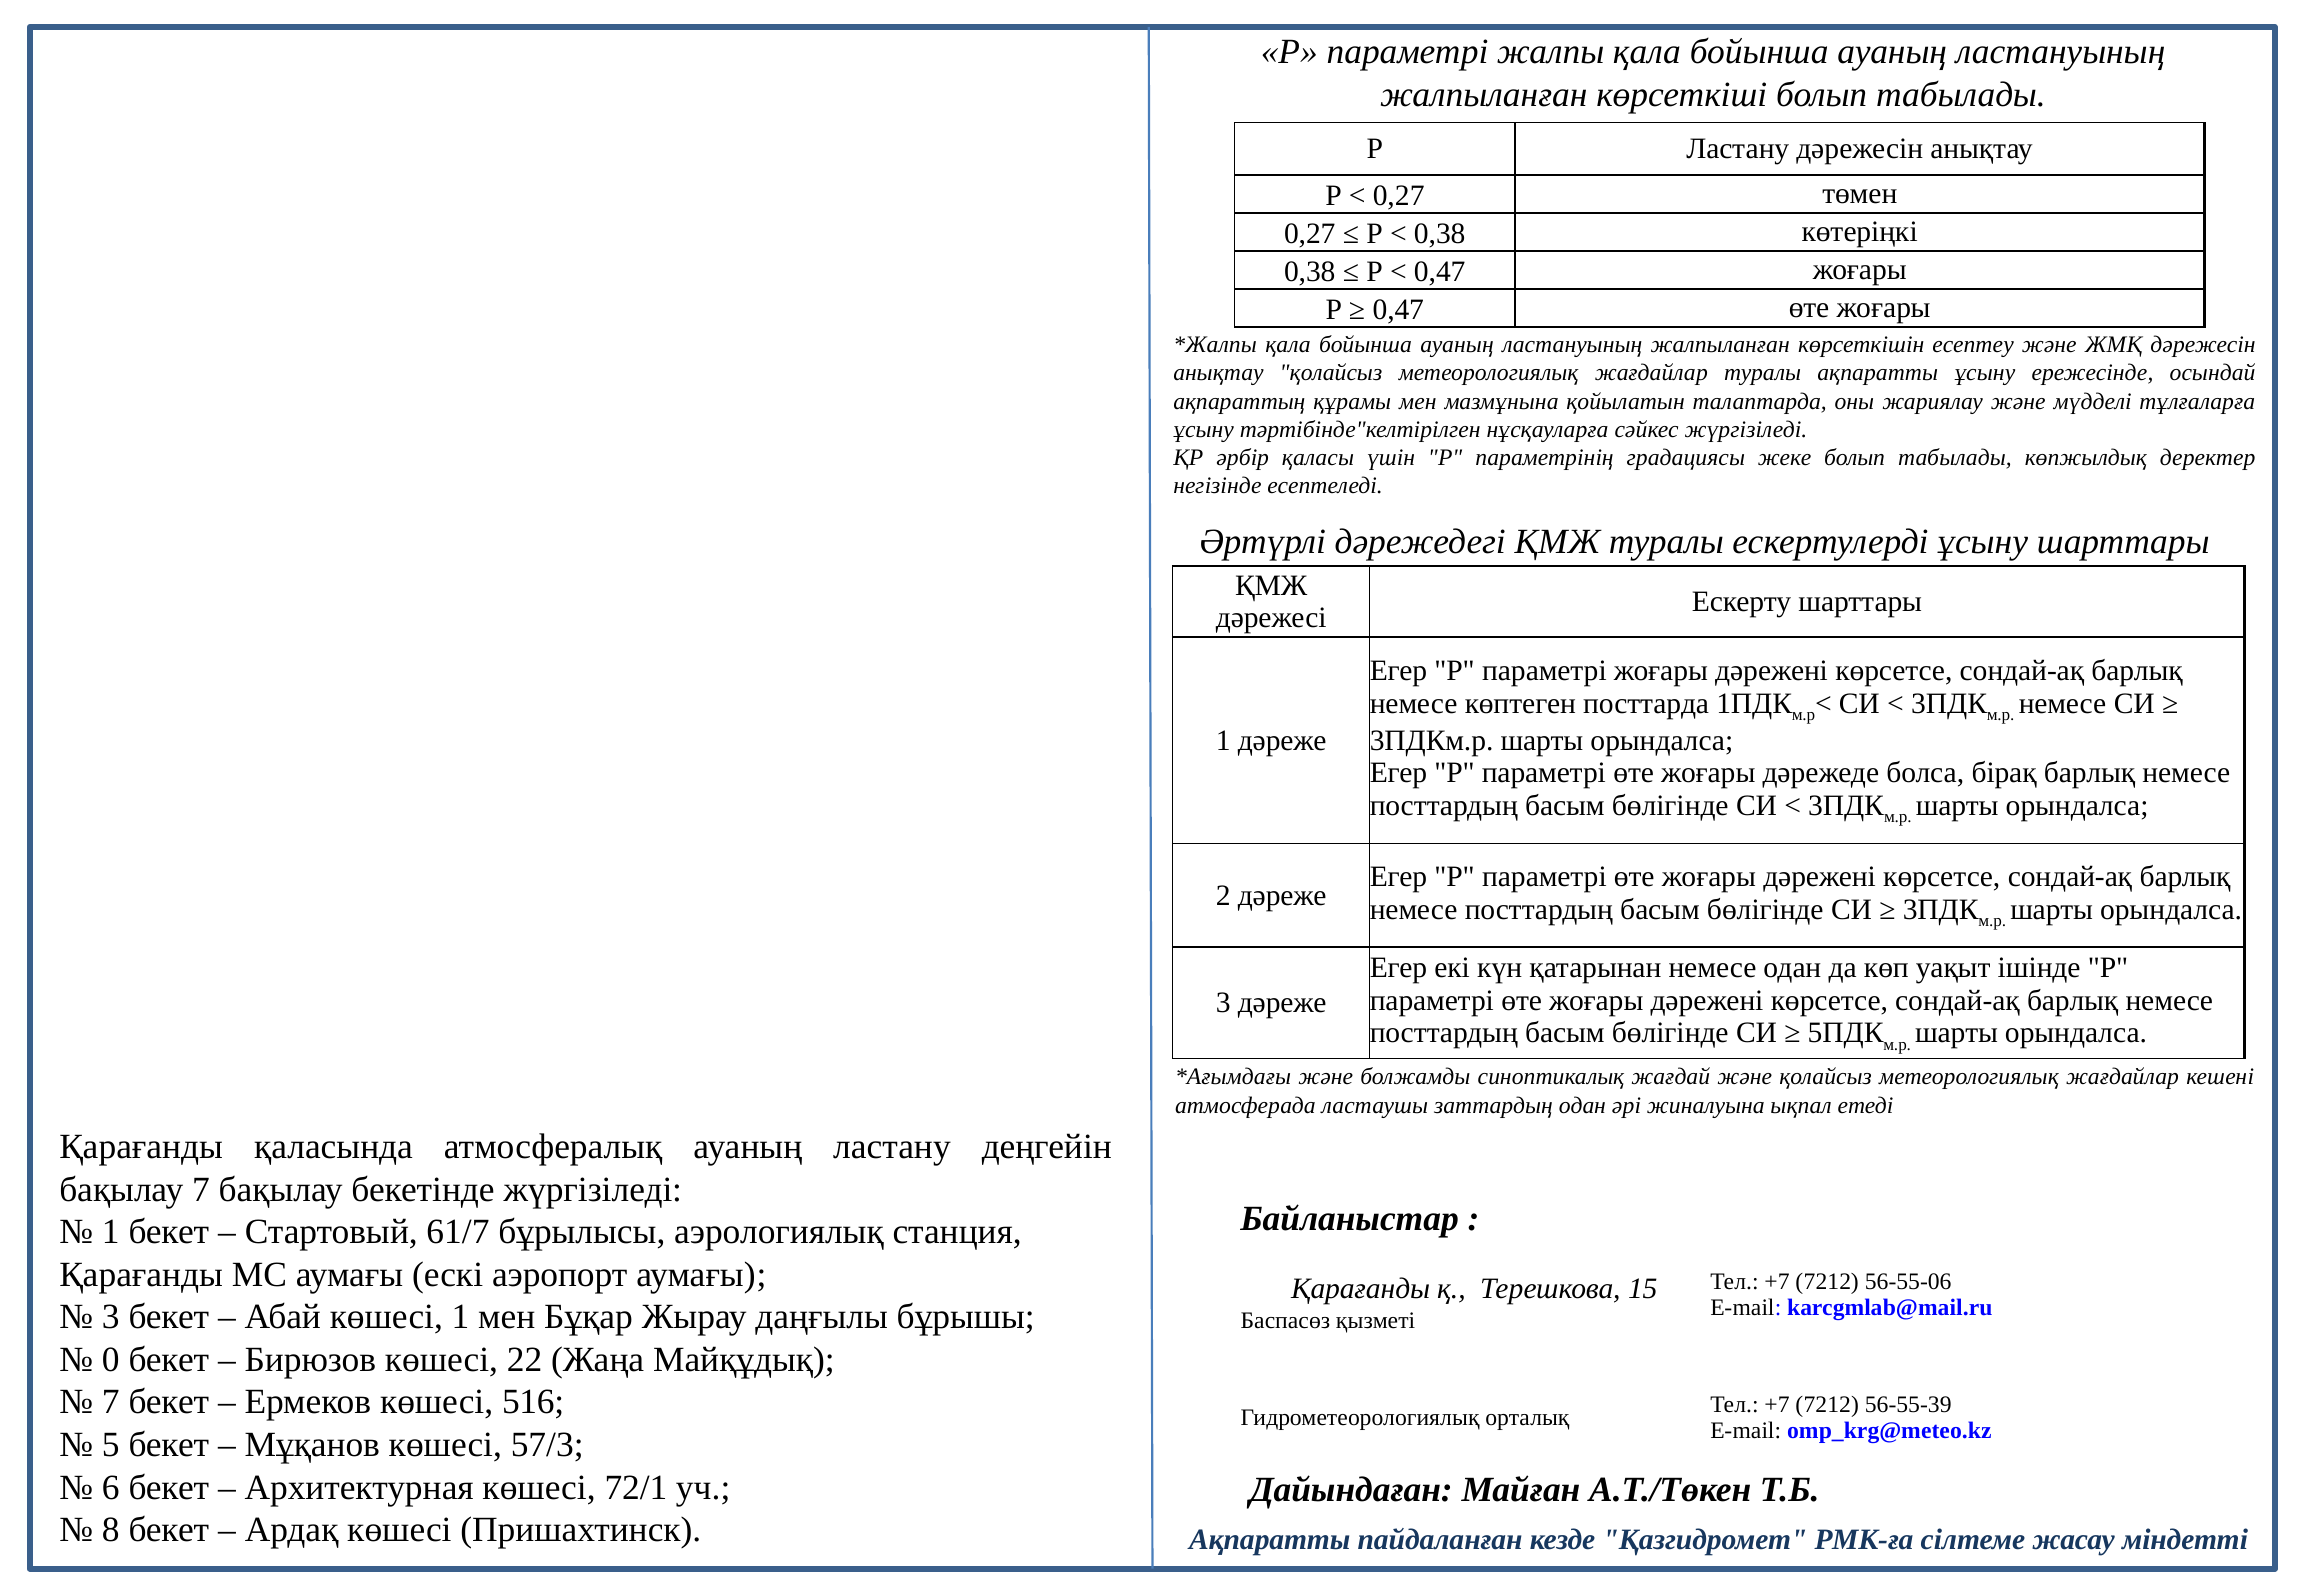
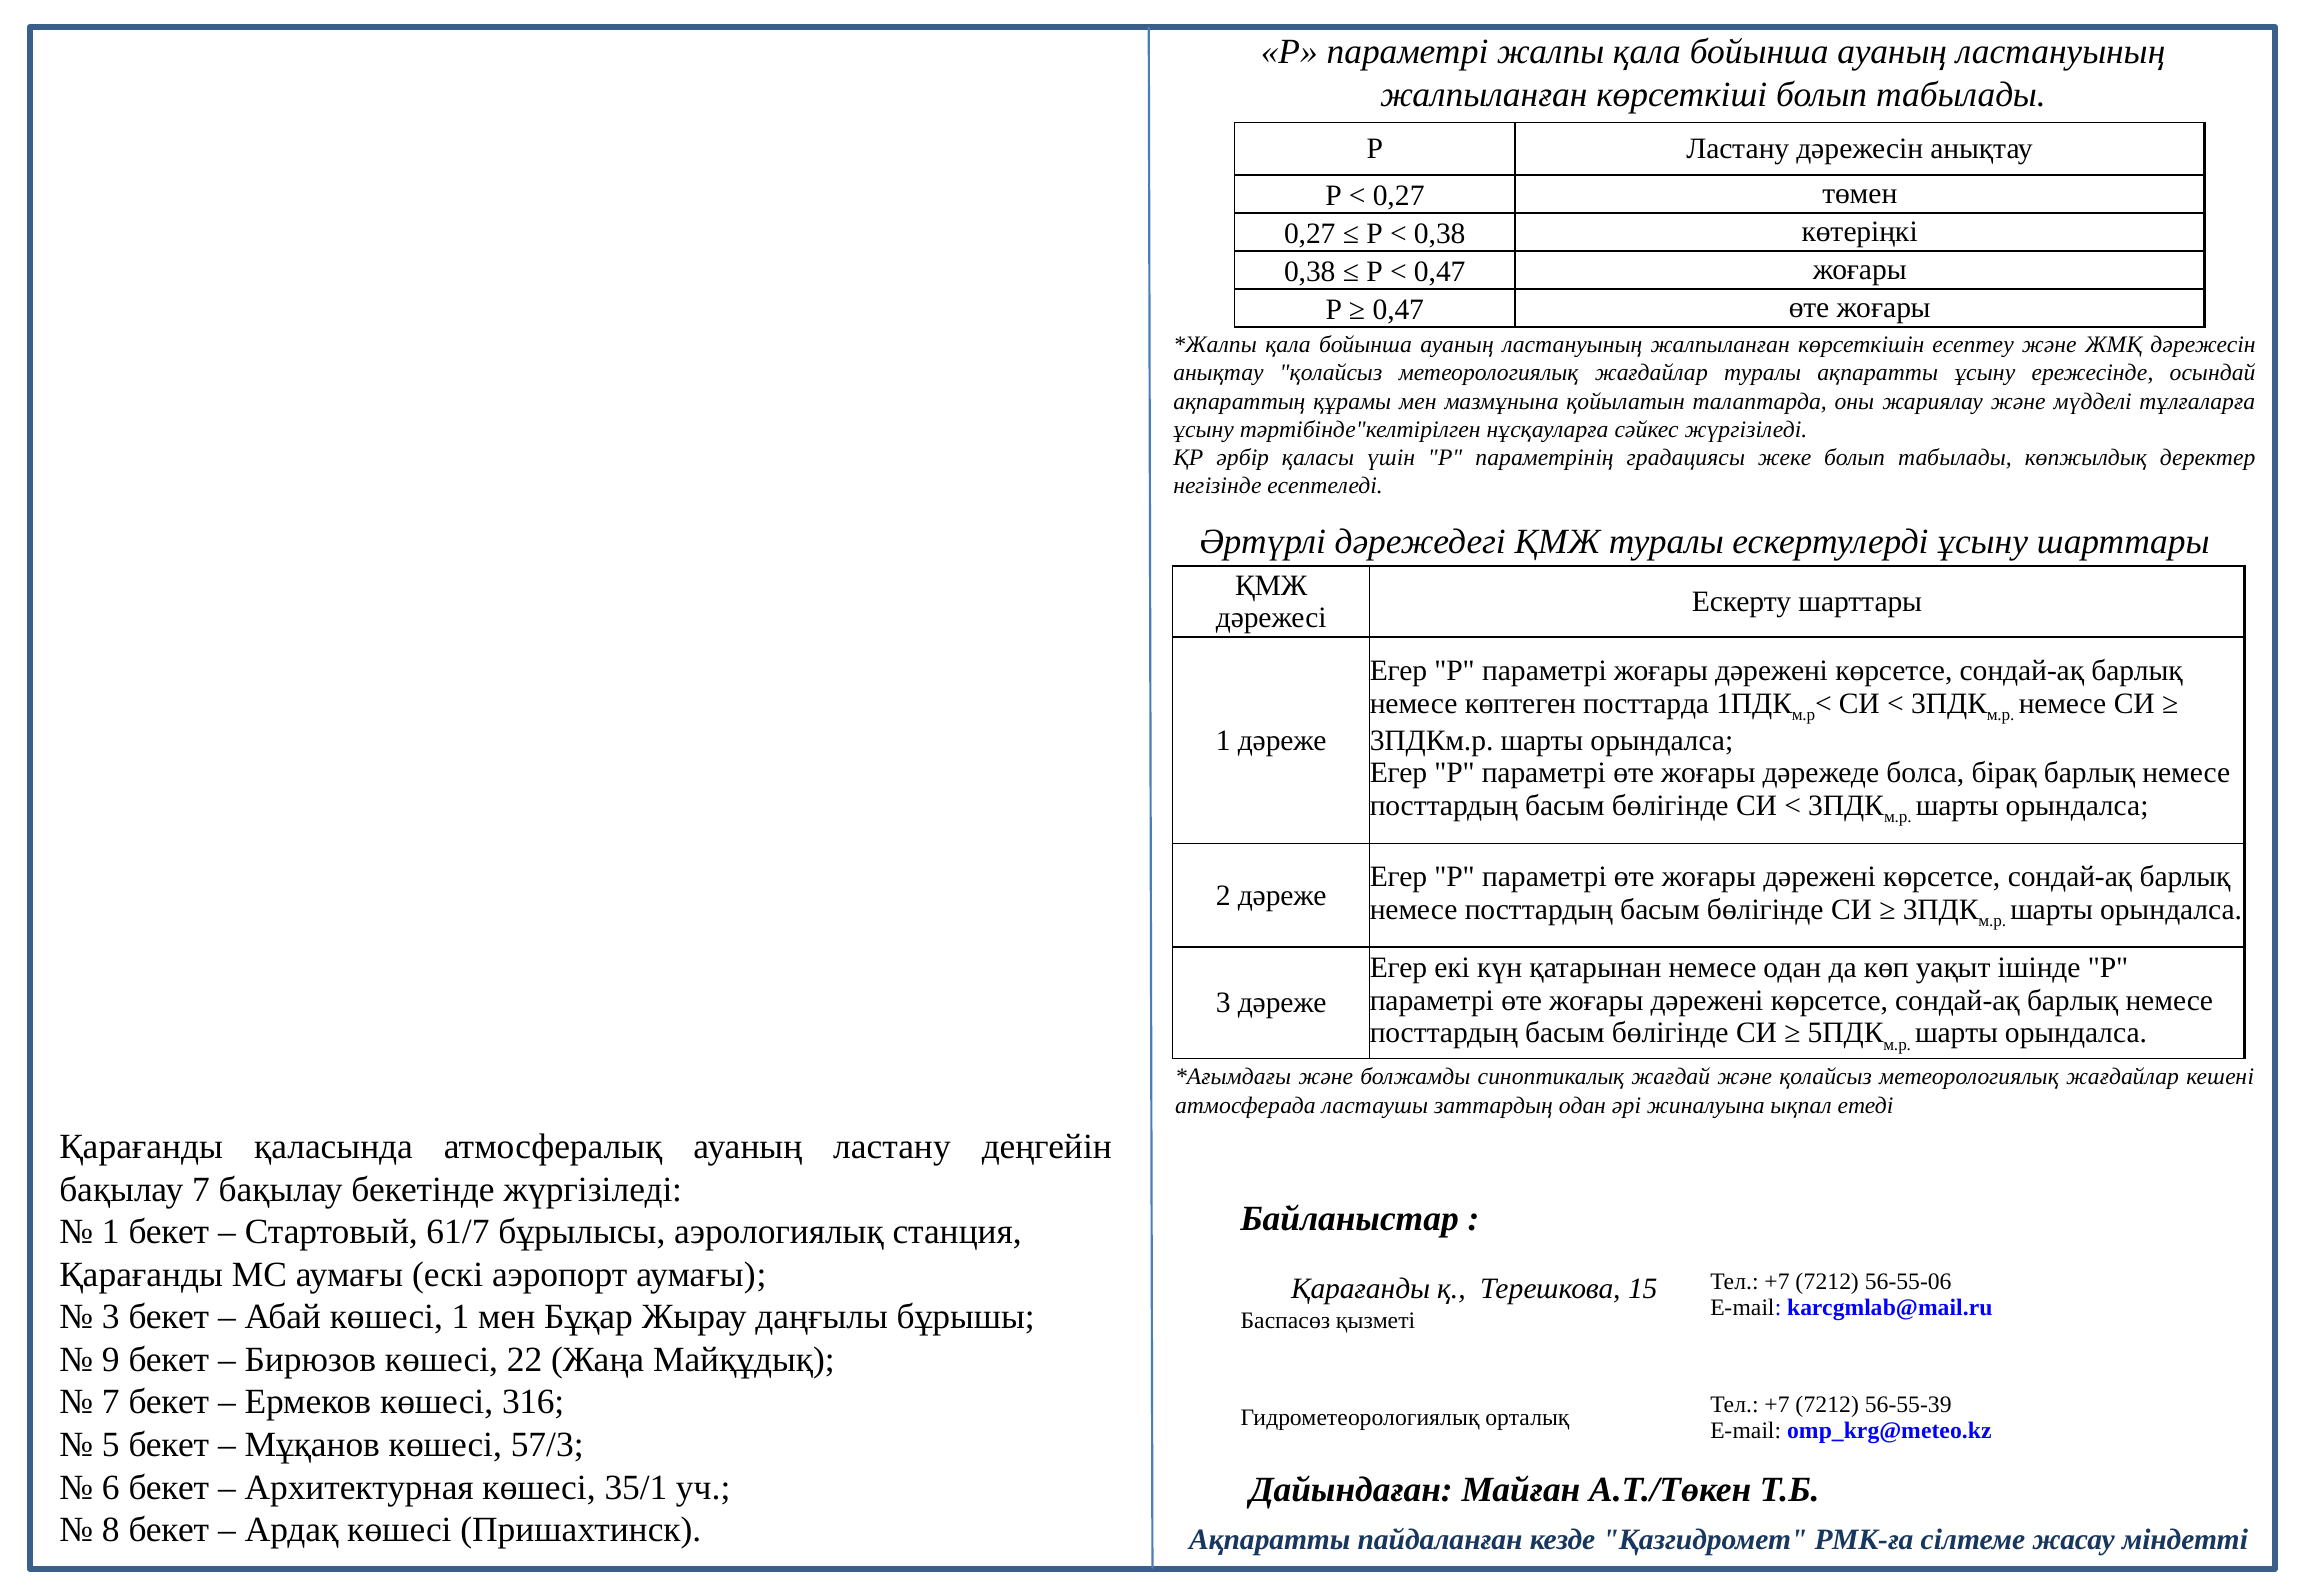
0: 0 -> 9
516: 516 -> 316
72/1: 72/1 -> 35/1
